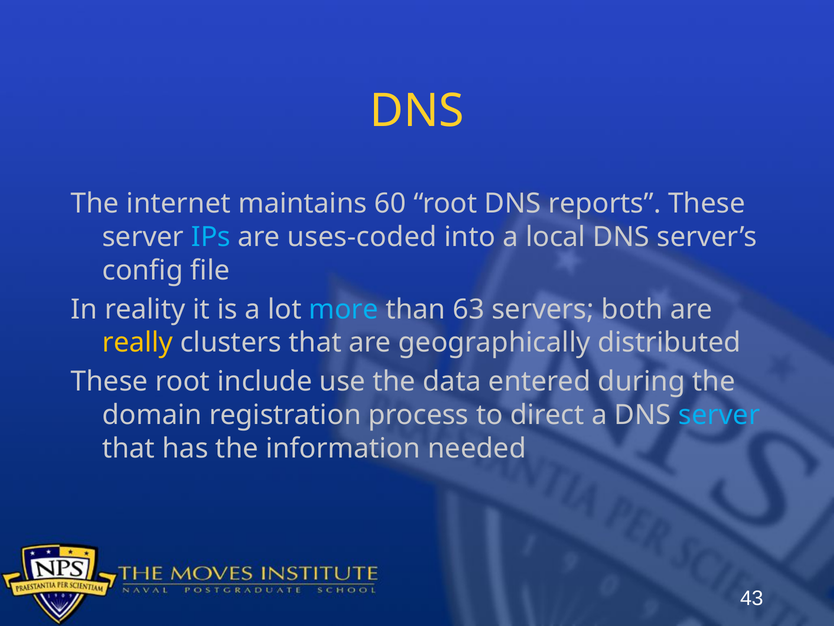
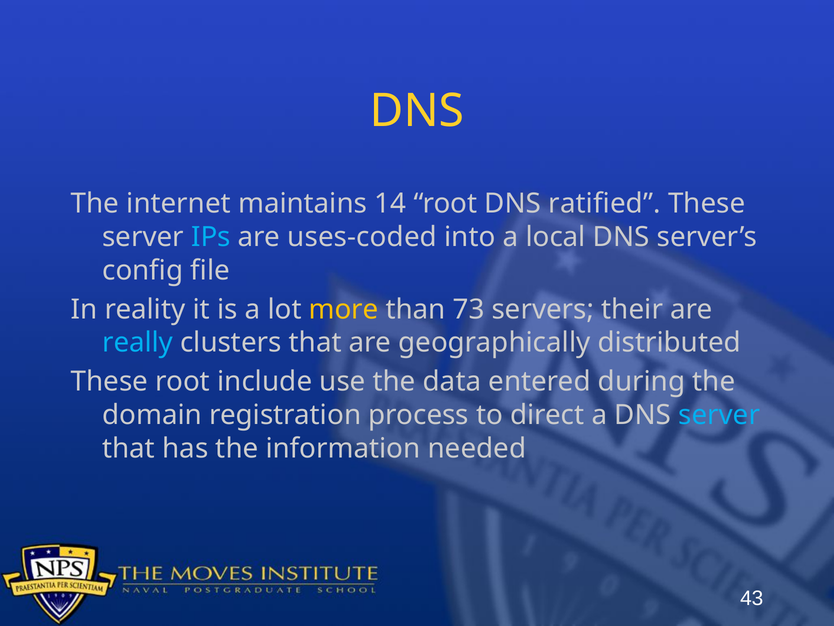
60: 60 -> 14
reports: reports -> ratified
more colour: light blue -> yellow
63: 63 -> 73
both: both -> their
really colour: yellow -> light blue
